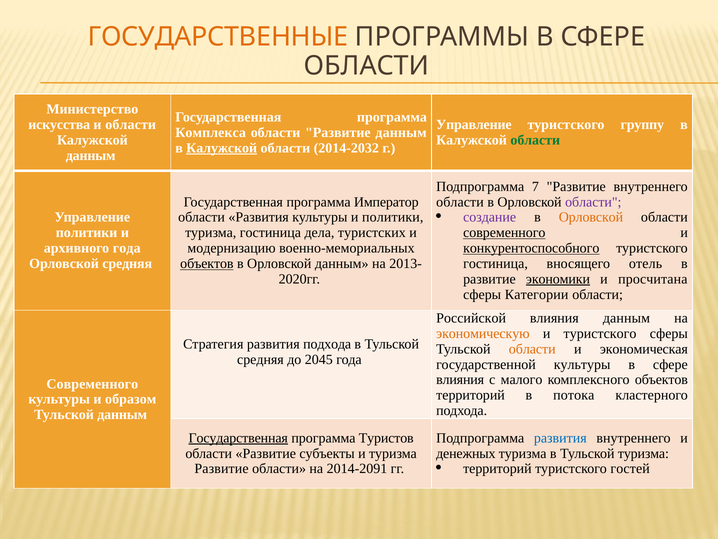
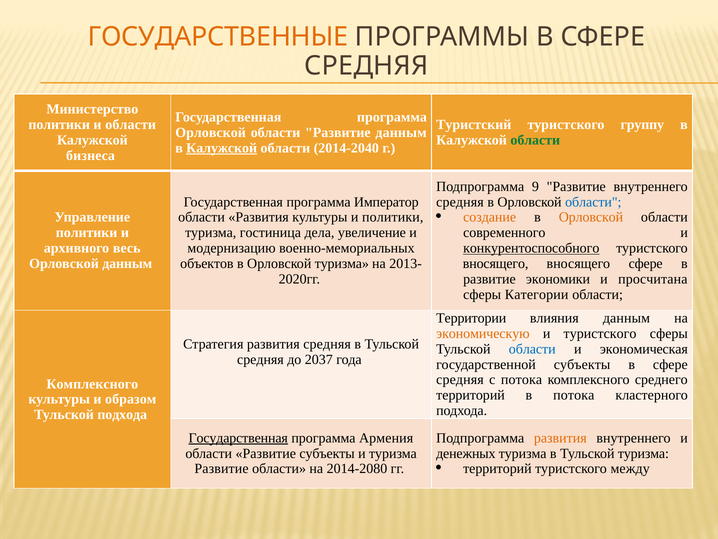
ОБЛАСТИ at (366, 66): ОБЛАСТИ -> СРЕДНЯЯ
искусства at (59, 125): искусства -> политики
Управление at (474, 125): Управление -> Туристский
Комплекса at (211, 132): Комплекса -> Орловской
2014-2032: 2014-2032 -> 2014-2040
данным at (91, 155): данным -> бизнеса
7: 7 -> 9
области at (460, 202): области -> средняя
области at (593, 202) colour: purple -> blue
создание colour: purple -> orange
туристских: туристских -> увеличение
современного at (504, 233) underline: present -> none
архивного года: года -> весь
Орловской средняя: средняя -> данным
объектов at (207, 263) underline: present -> none
Орловской данным: данным -> туризма
гостиница at (496, 263): гостиница -> вносящего
вносящего отель: отель -> сфере
экономики underline: present -> none
Российской: Российской -> Территории
развития подхода: подхода -> средняя
области at (532, 349) colour: orange -> blue
2045: 2045 -> 2037
государственной культуры: культуры -> субъекты
влияния at (460, 380): влияния -> средняя
с малого: малого -> потока
комплексного объектов: объектов -> среднего
Современного at (92, 384): Современного -> Комплексного
Тульской данным: данным -> подхода
Туристов: Туристов -> Армения
развития at (560, 438) colour: blue -> orange
гостей: гостей -> между
2014-2091: 2014-2091 -> 2014-2080
